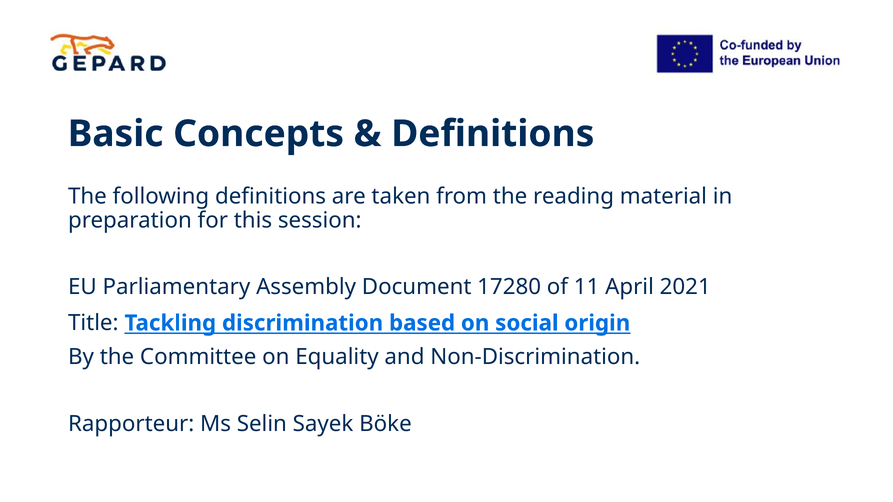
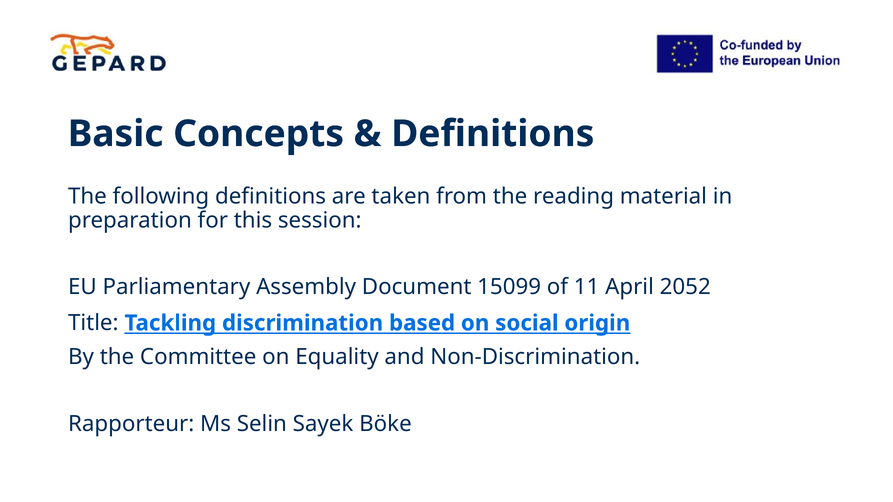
17280: 17280 -> 15099
2021: 2021 -> 2052
